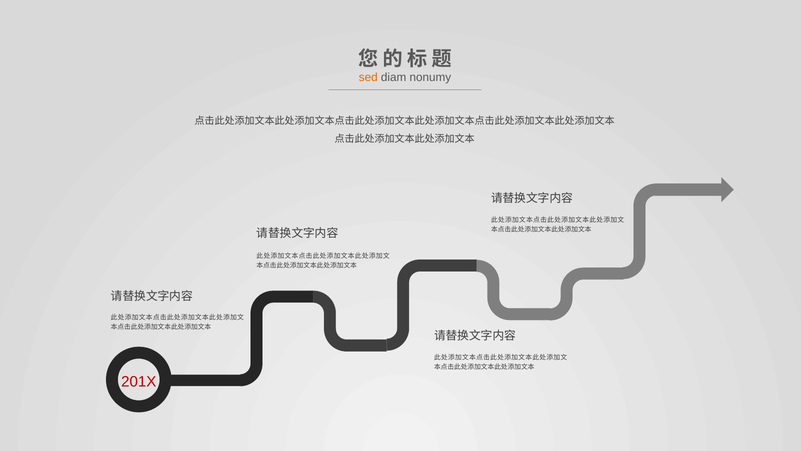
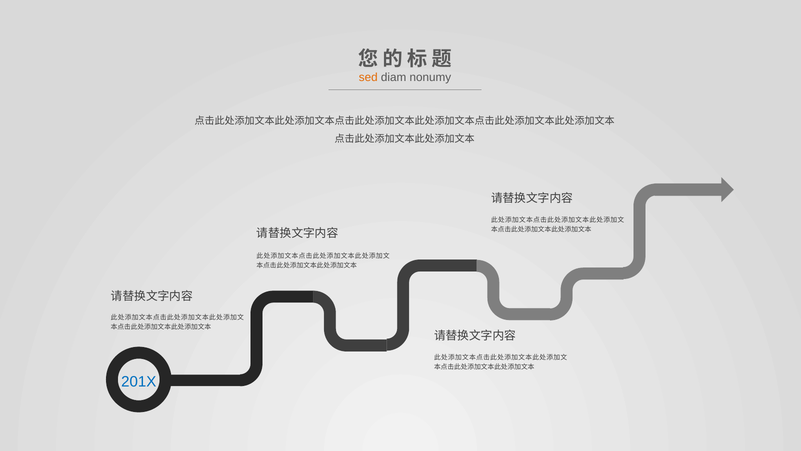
201X colour: red -> blue
